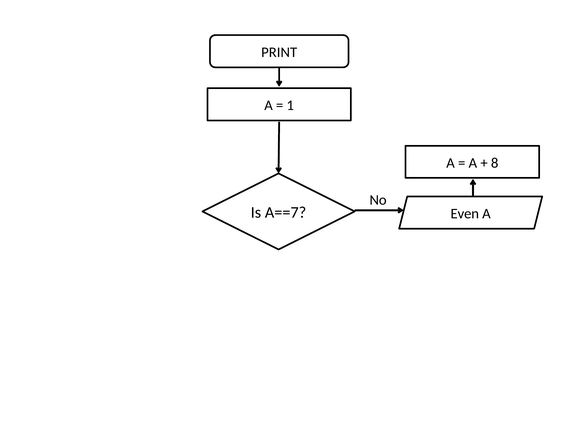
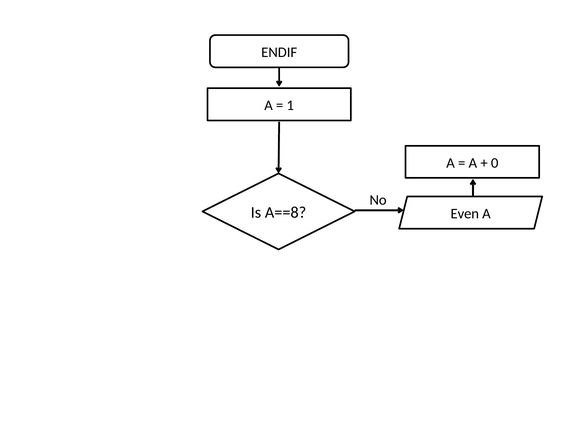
PRINT: PRINT -> ENDIF
8: 8 -> 0
A==7: A==7 -> A==8
